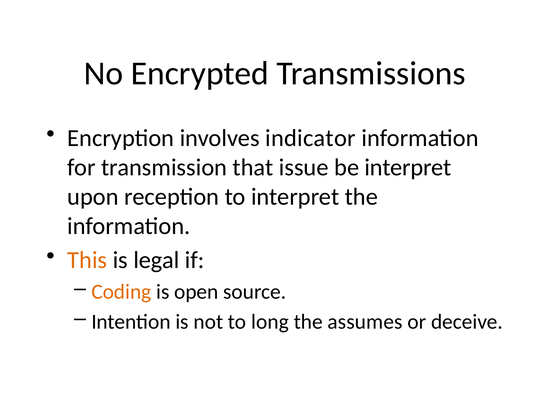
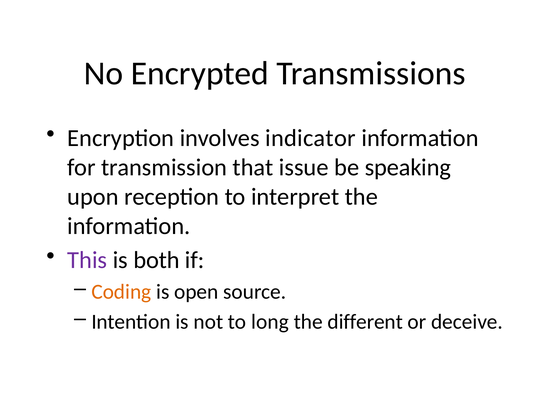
be interpret: interpret -> speaking
This colour: orange -> purple
legal: legal -> both
assumes: assumes -> different
